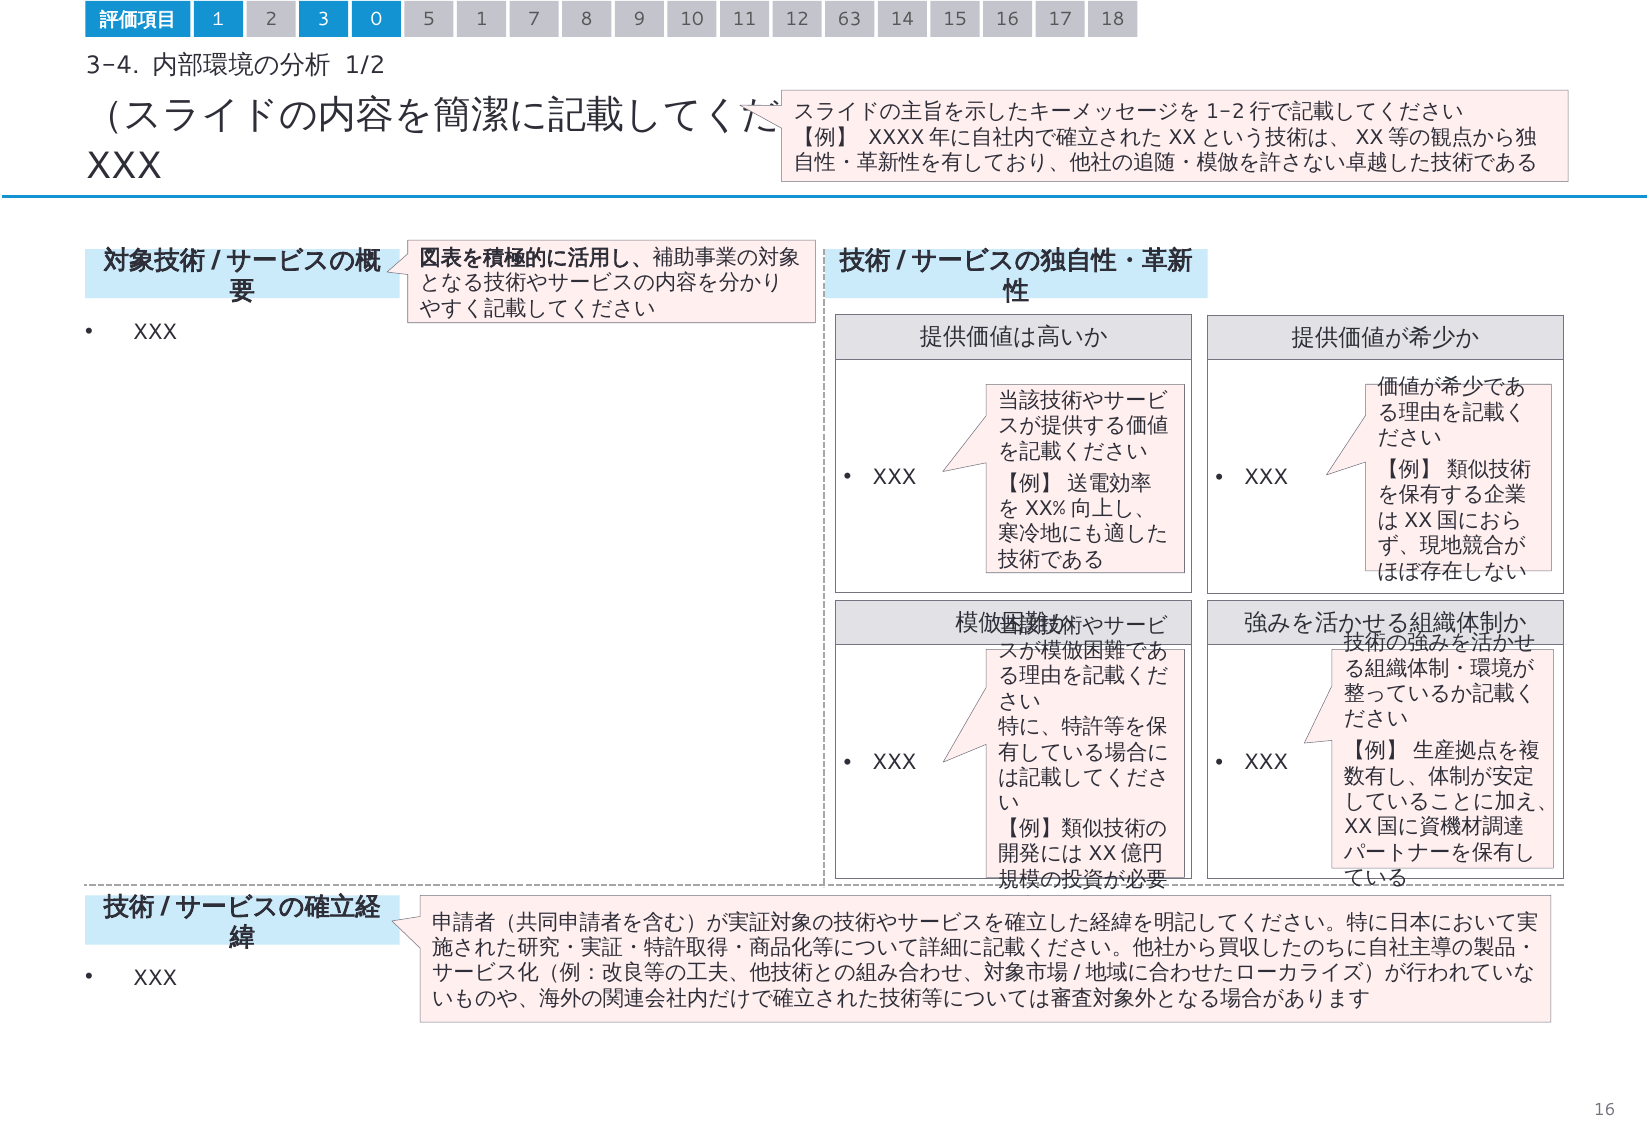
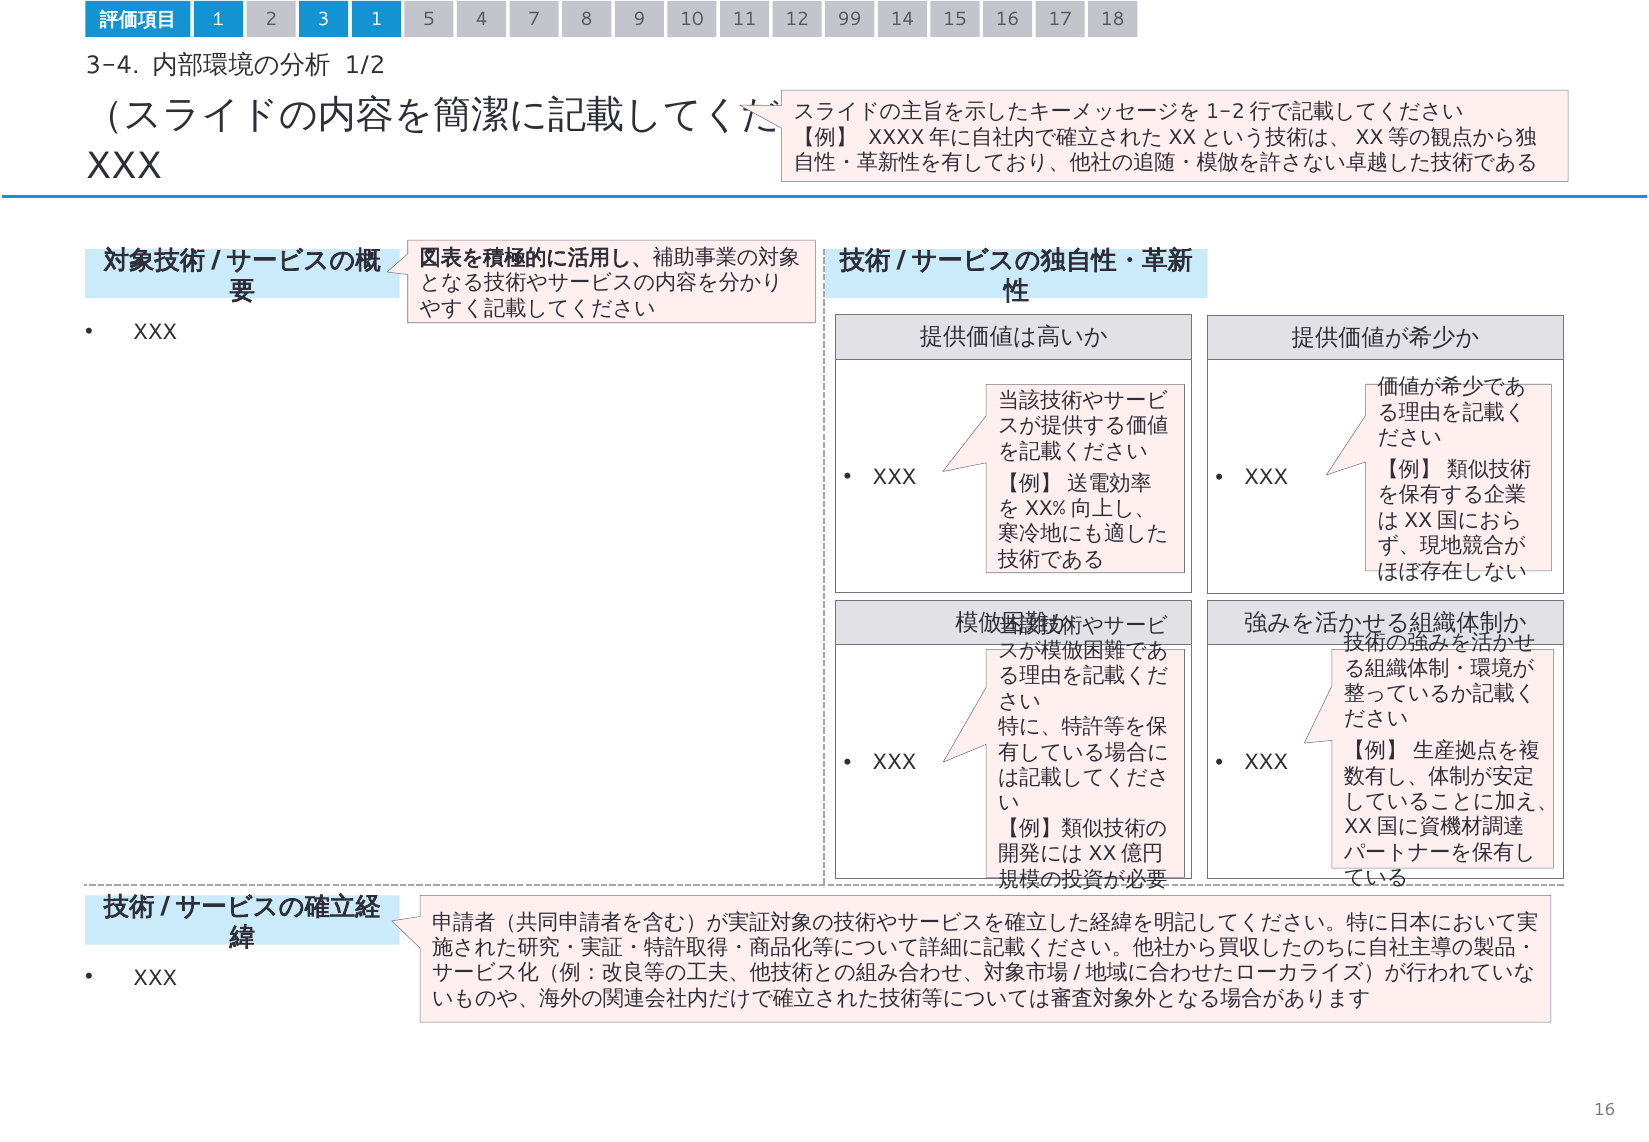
0: 0 -> 1
1: 1 -> 4
63: 63 -> 99
